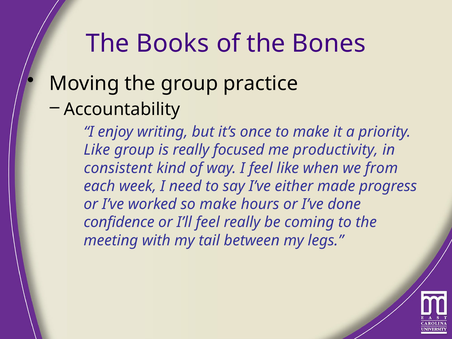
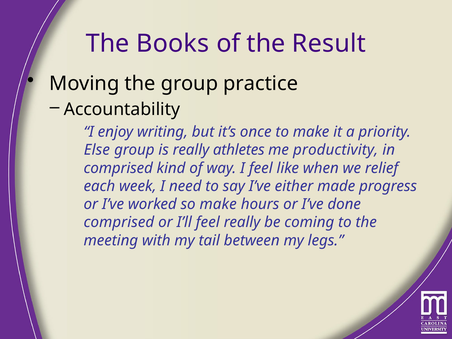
Bones: Bones -> Result
Like at (97, 150): Like -> Else
focused: focused -> athletes
consistent at (118, 168): consistent -> comprised
from: from -> relief
confidence at (119, 222): confidence -> comprised
